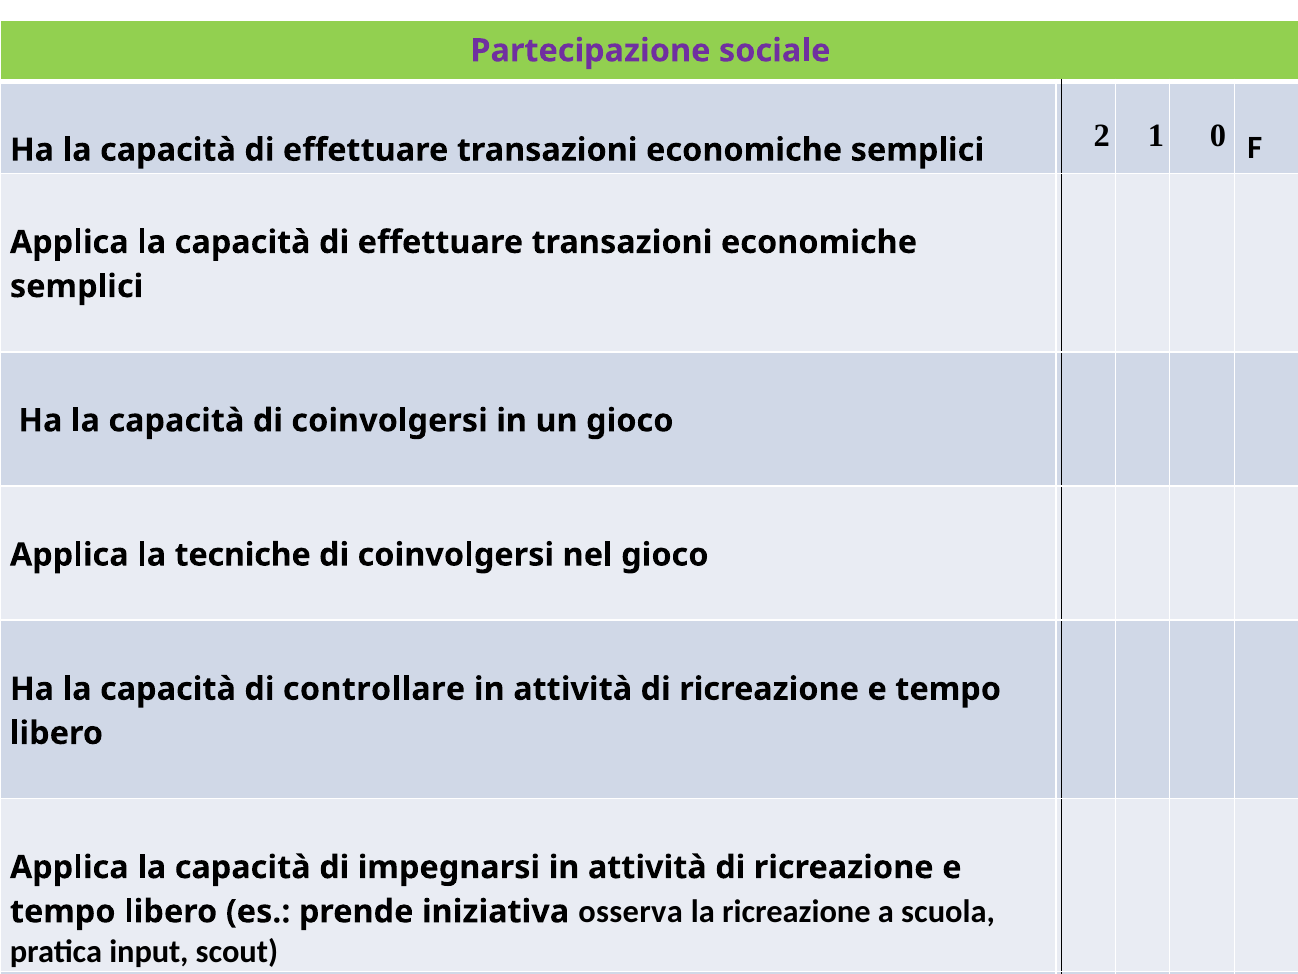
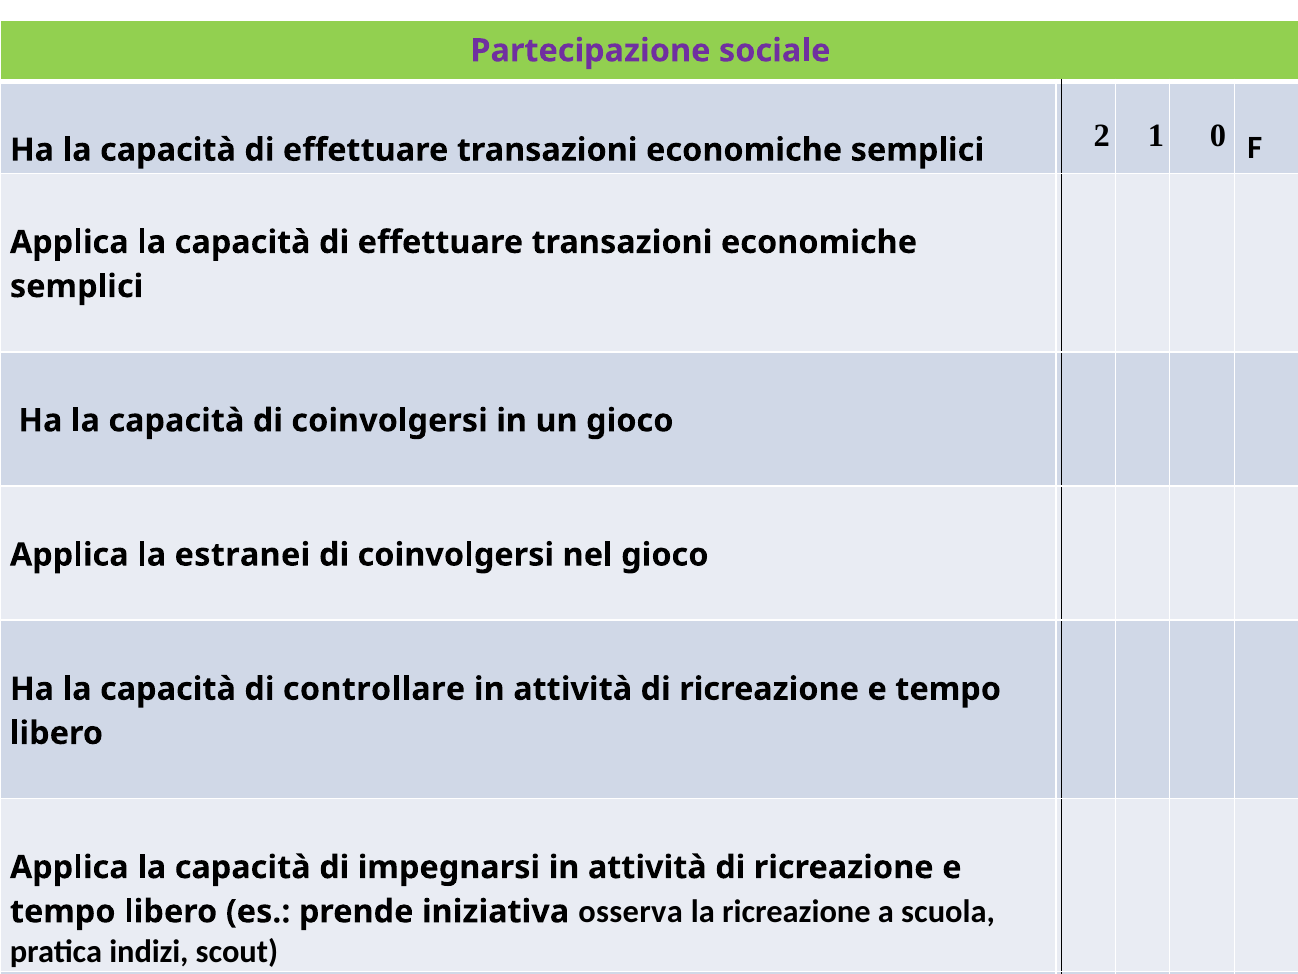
tecniche: tecniche -> estranei
input: input -> indizi
